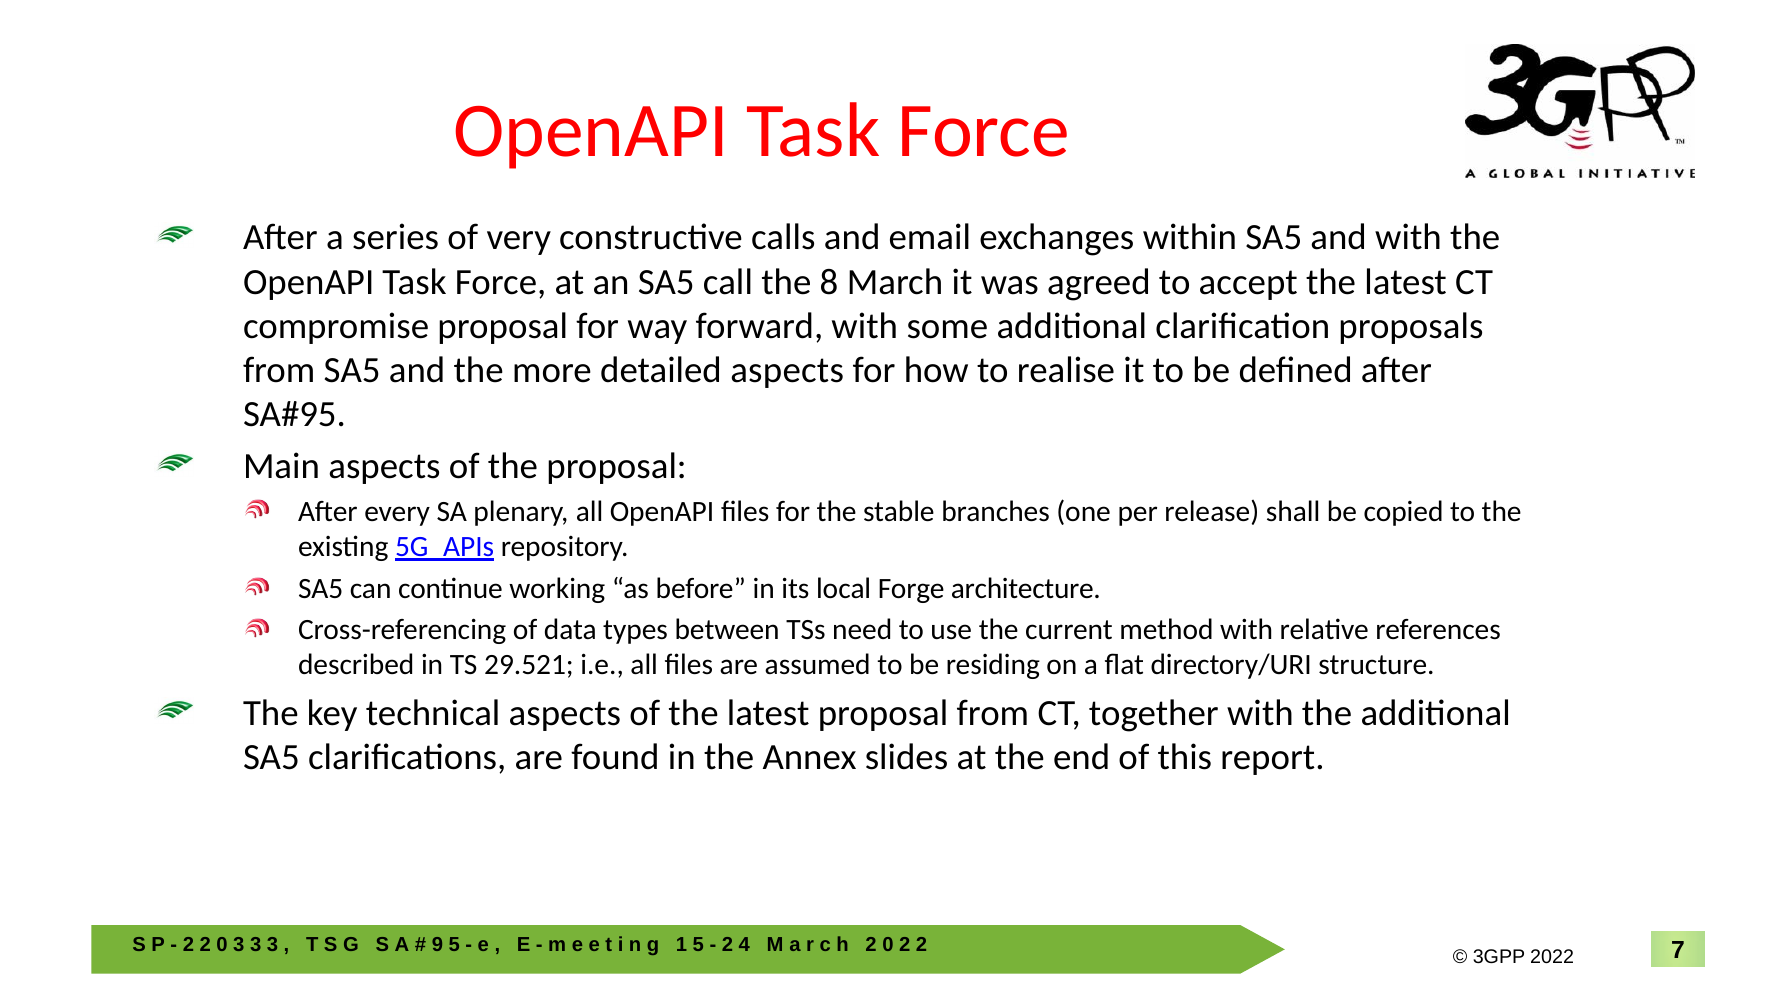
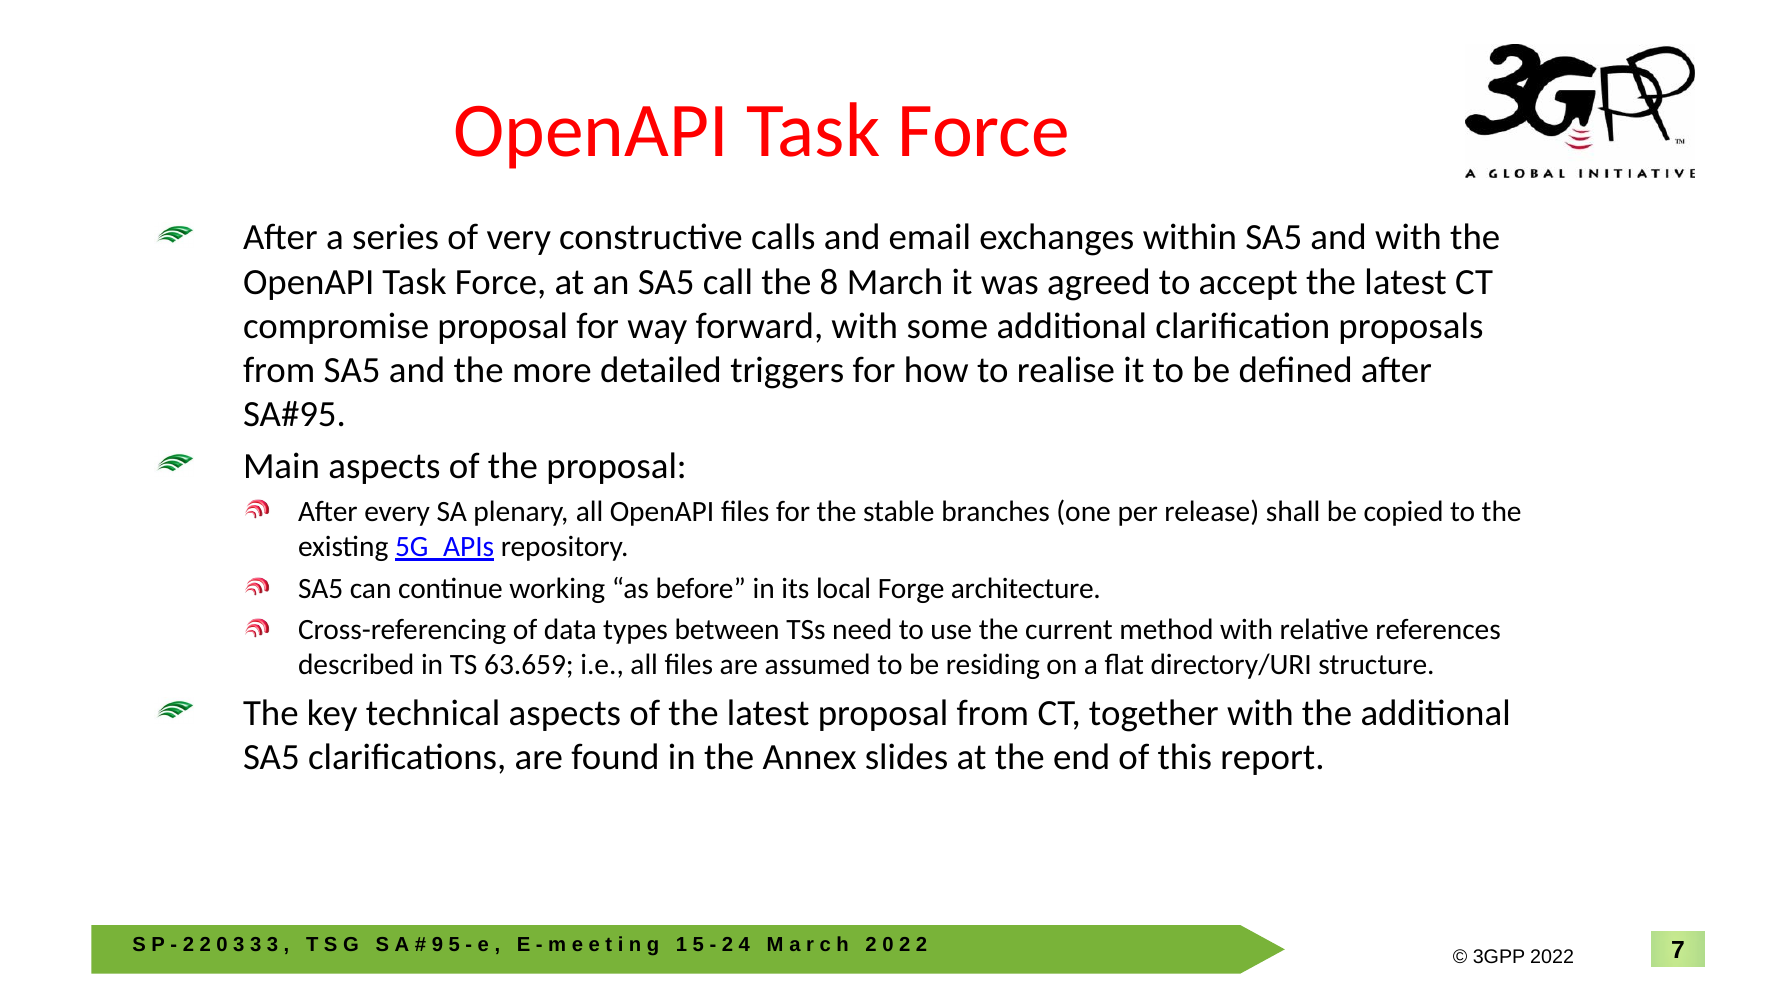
detailed aspects: aspects -> triggers
29.521: 29.521 -> 63.659
